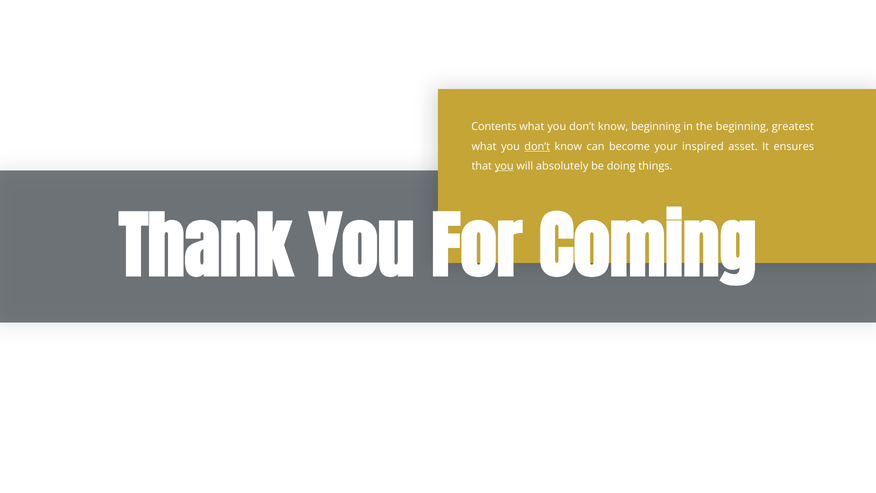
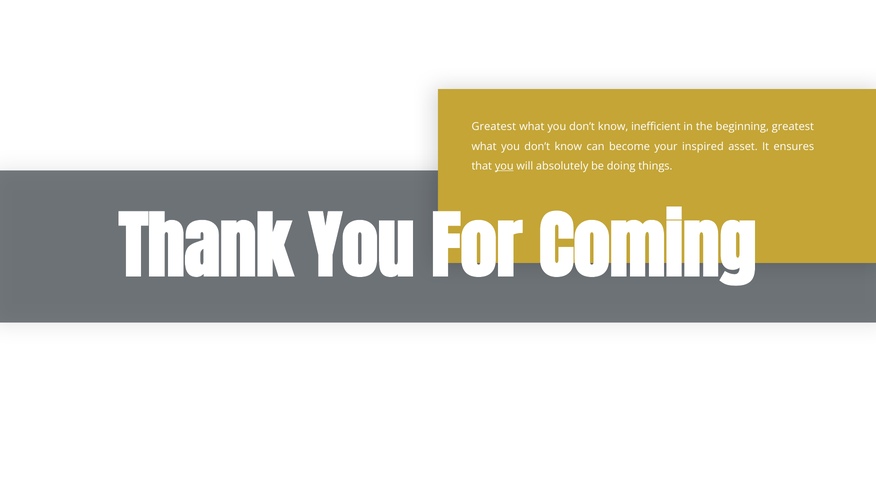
Contents at (494, 127): Contents -> Greatest
know beginning: beginning -> inefficient
don’t at (537, 146) underline: present -> none
